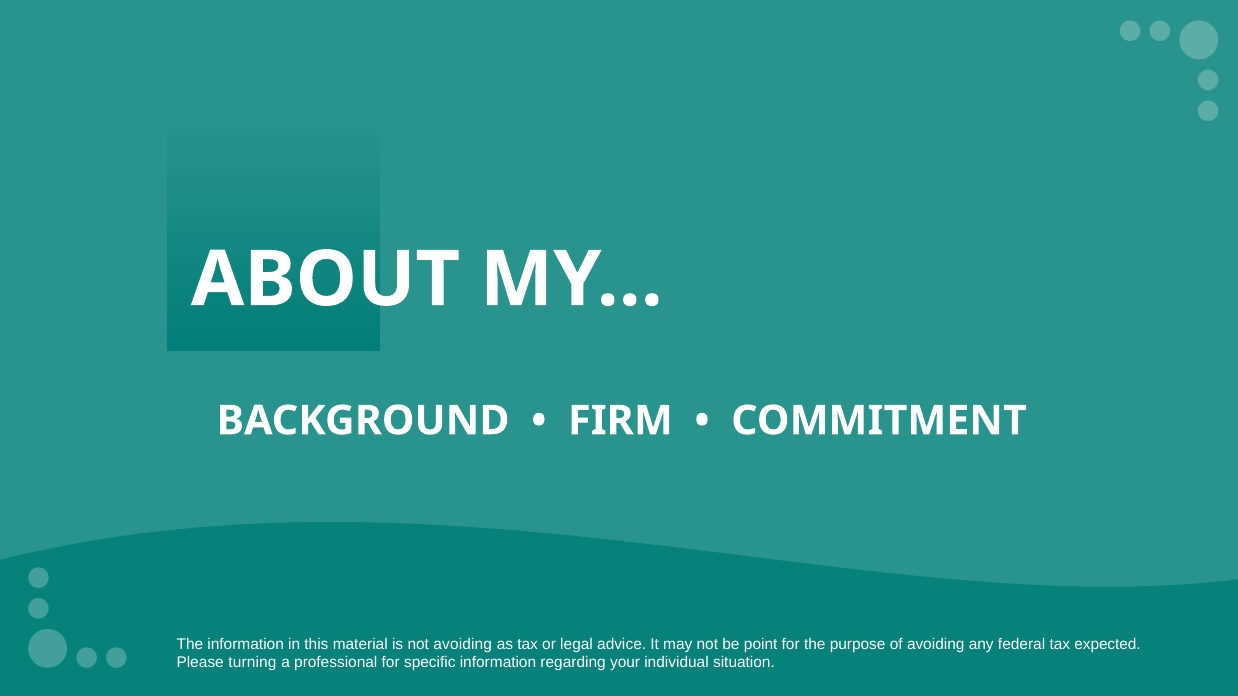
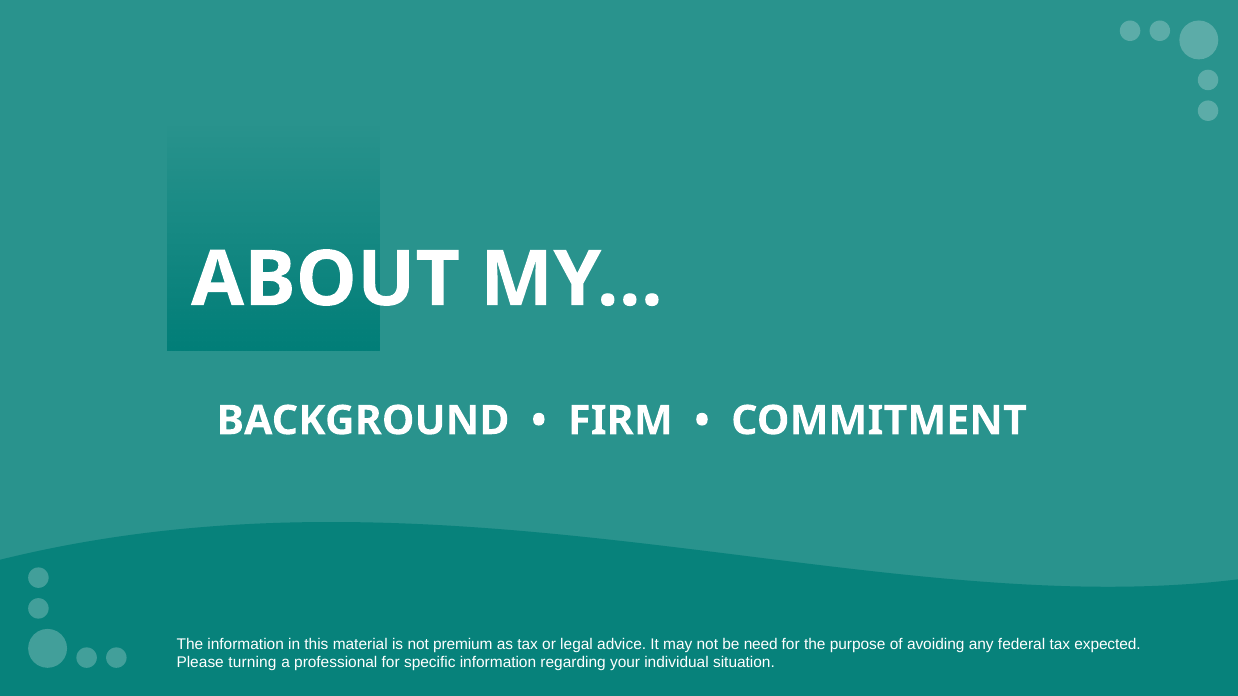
not avoiding: avoiding -> premium
point: point -> need
